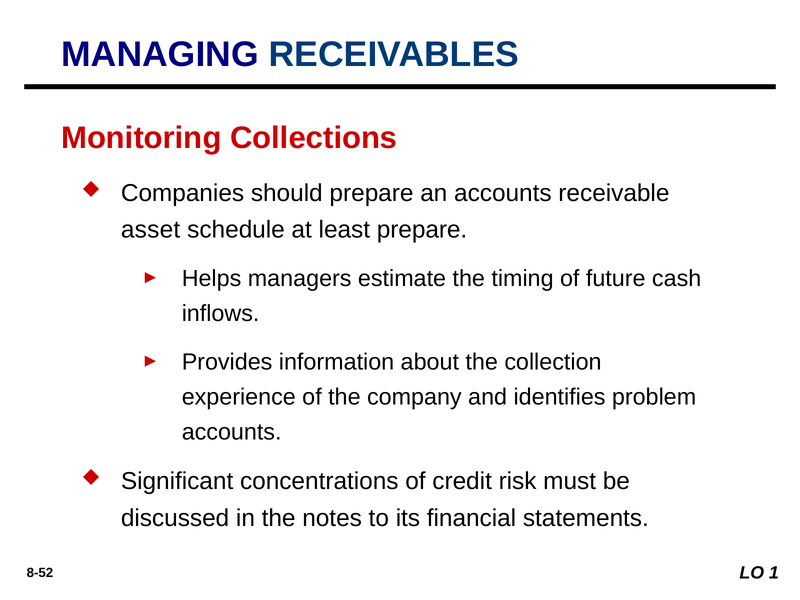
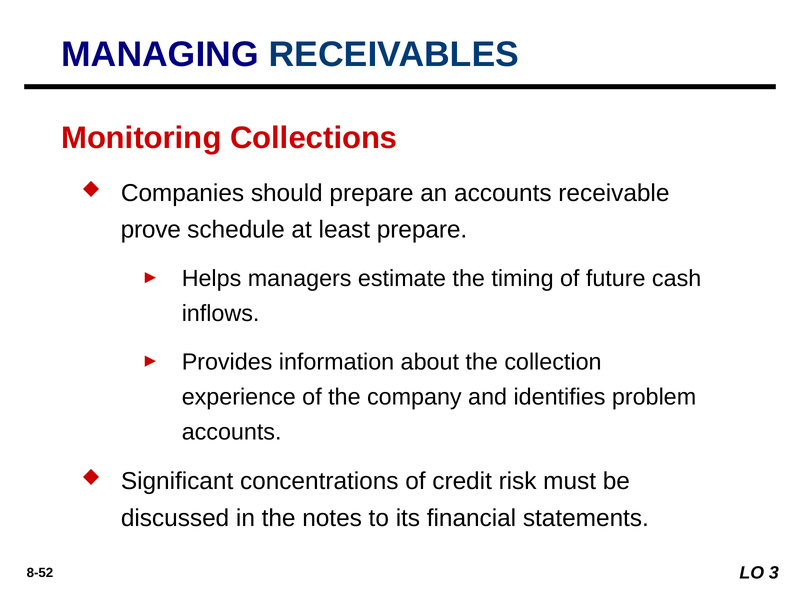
asset: asset -> prove
1: 1 -> 3
